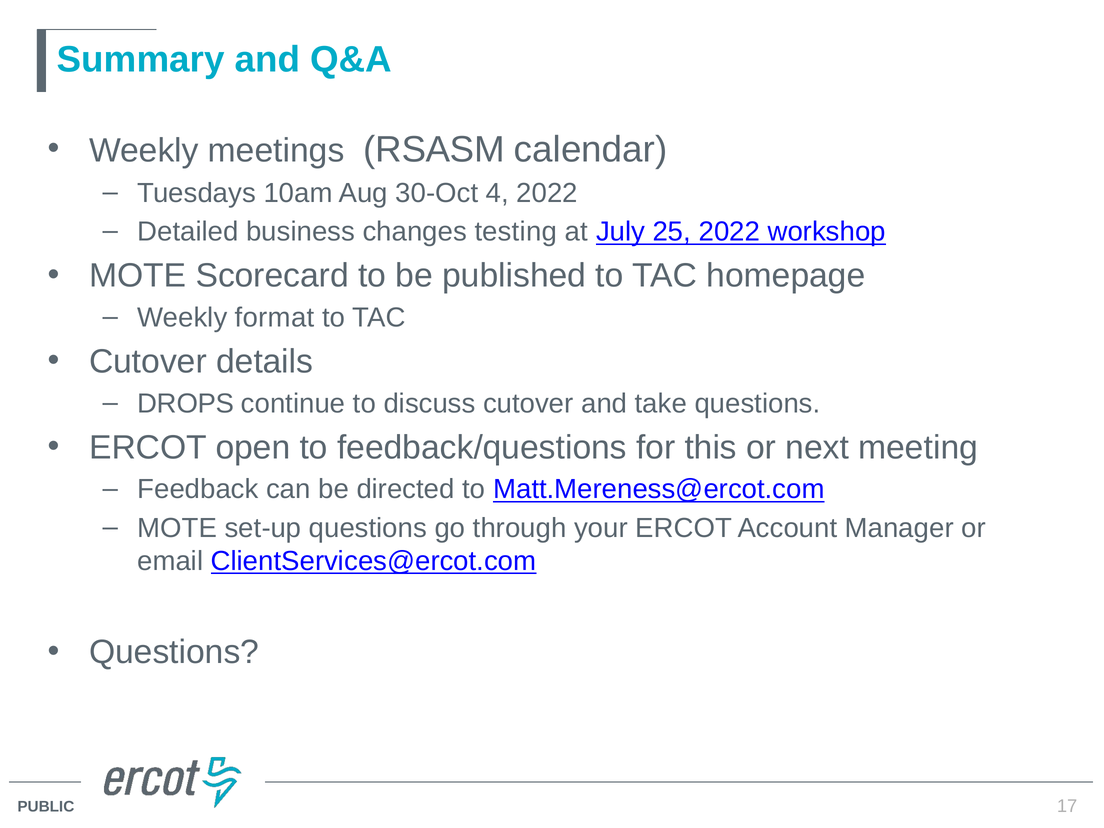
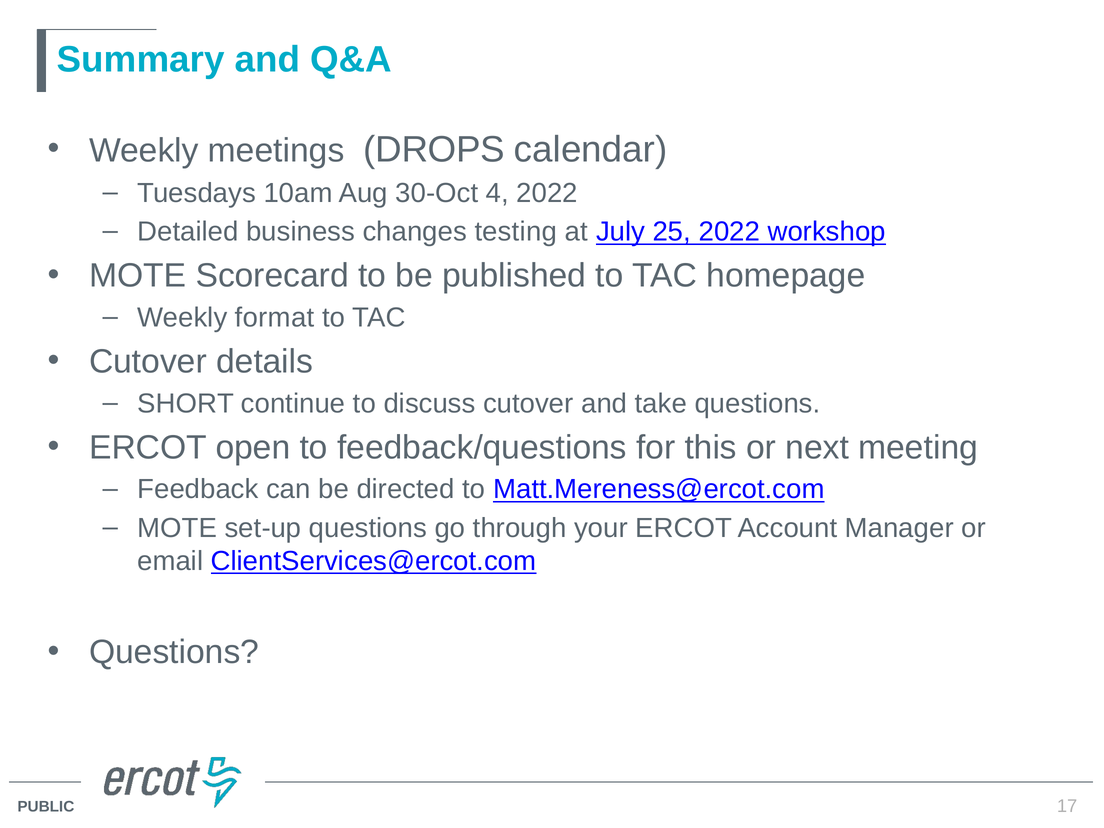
RSASM: RSASM -> DROPS
DROPS: DROPS -> SHORT
